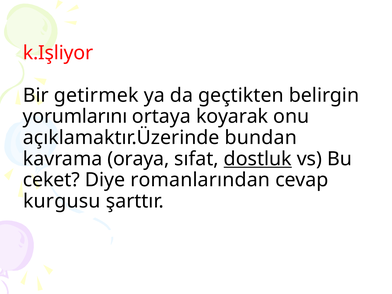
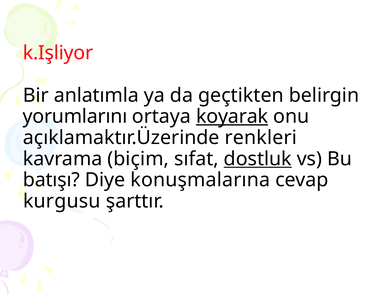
getirmek: getirmek -> anlatımla
koyarak underline: none -> present
bundan: bundan -> renkleri
oraya: oraya -> biçim
ceket: ceket -> batışı
romanlarından: romanlarından -> konuşmalarına
